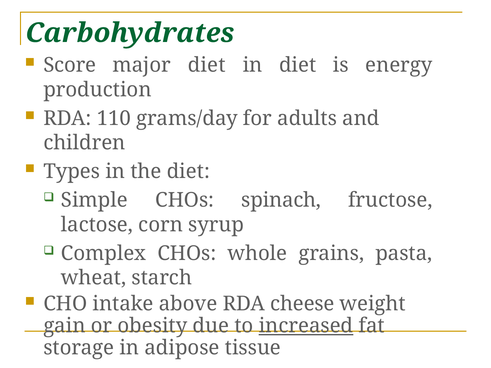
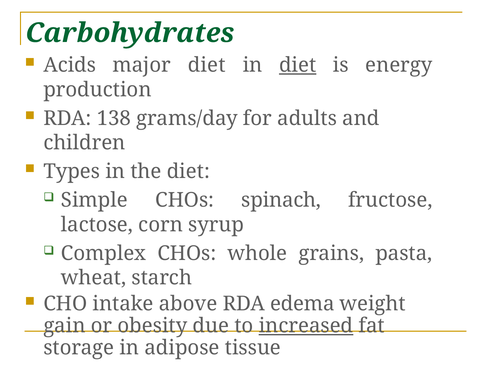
Score: Score -> Acids
diet at (298, 65) underline: none -> present
110: 110 -> 138
cheese: cheese -> edema
